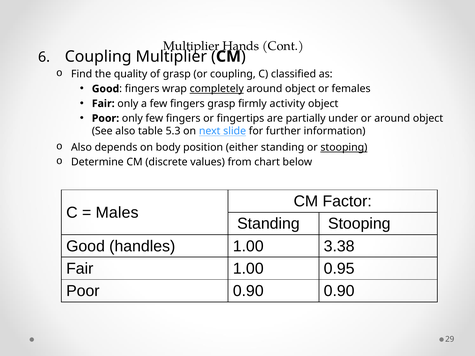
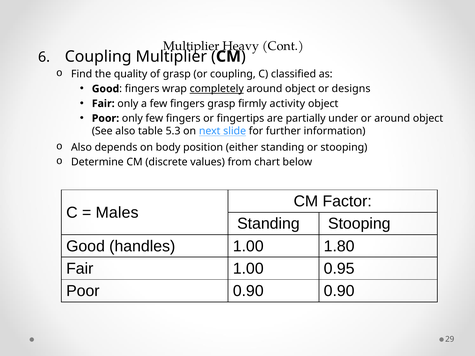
Hands: Hands -> Heavy
females: females -> designs
stooping at (344, 148) underline: present -> none
3.38: 3.38 -> 1.80
